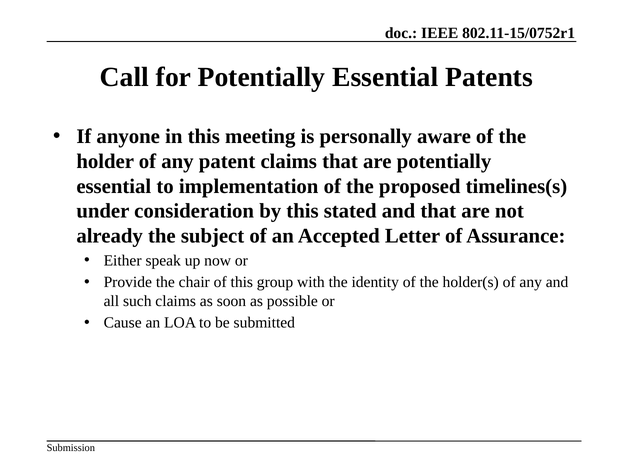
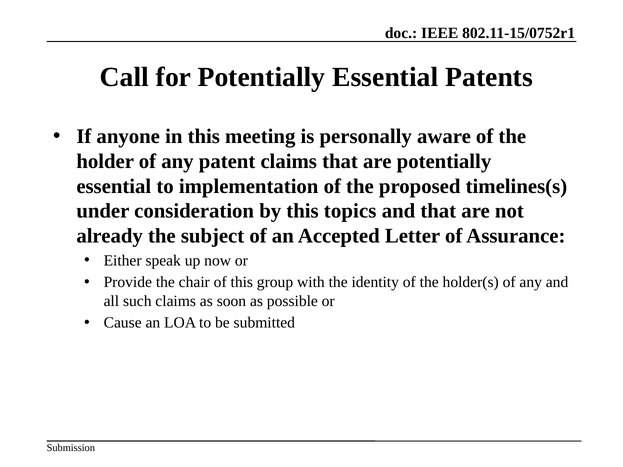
stated: stated -> topics
